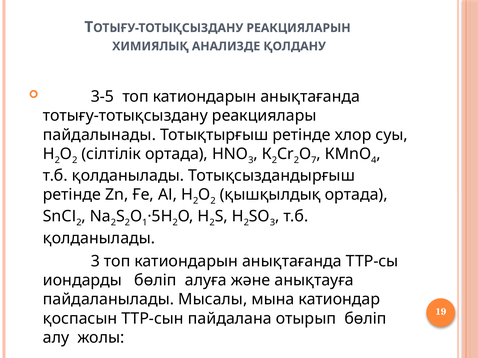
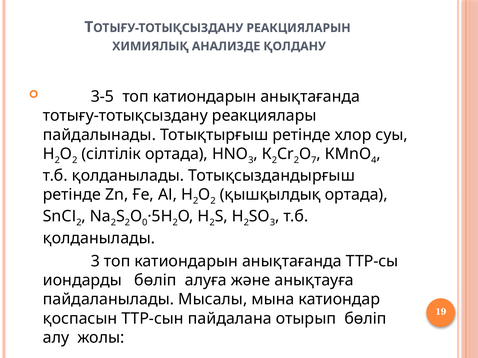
1: 1 -> 0
